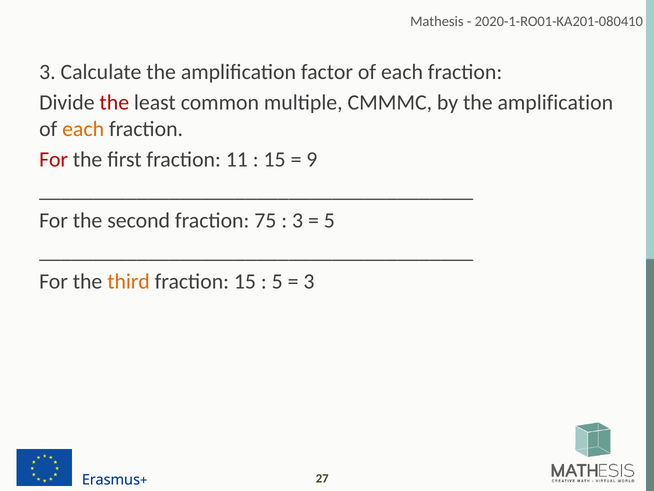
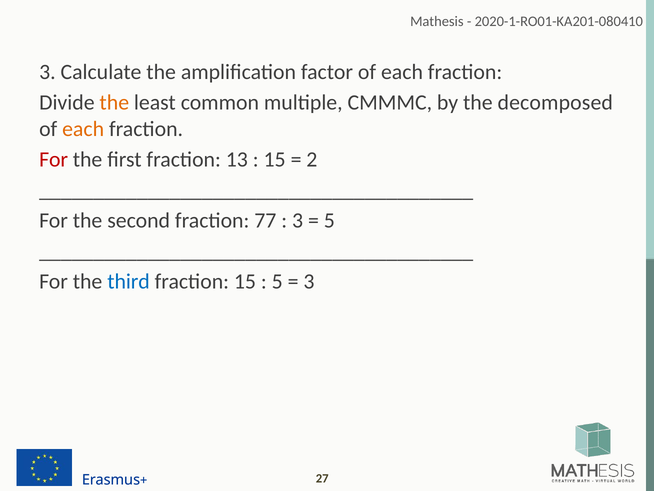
the at (114, 103) colour: red -> orange
by the amplification: amplification -> decomposed
11: 11 -> 13
9: 9 -> 2
75: 75 -> 77
third colour: orange -> blue
